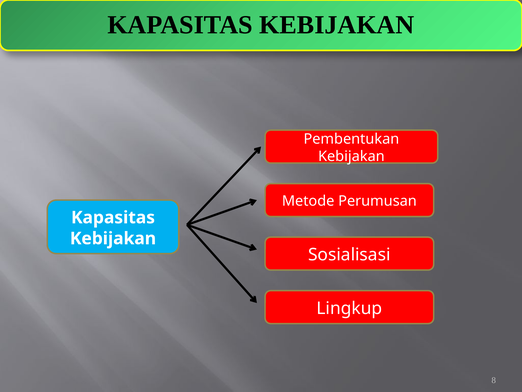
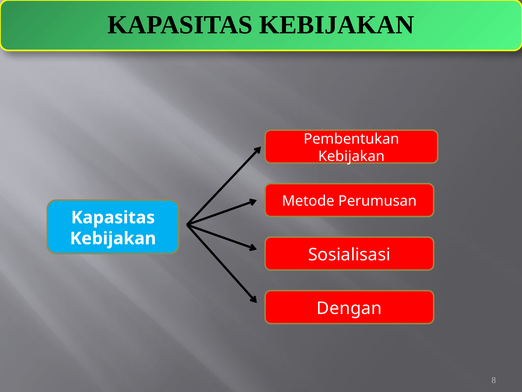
Lingkup: Lingkup -> Dengan
